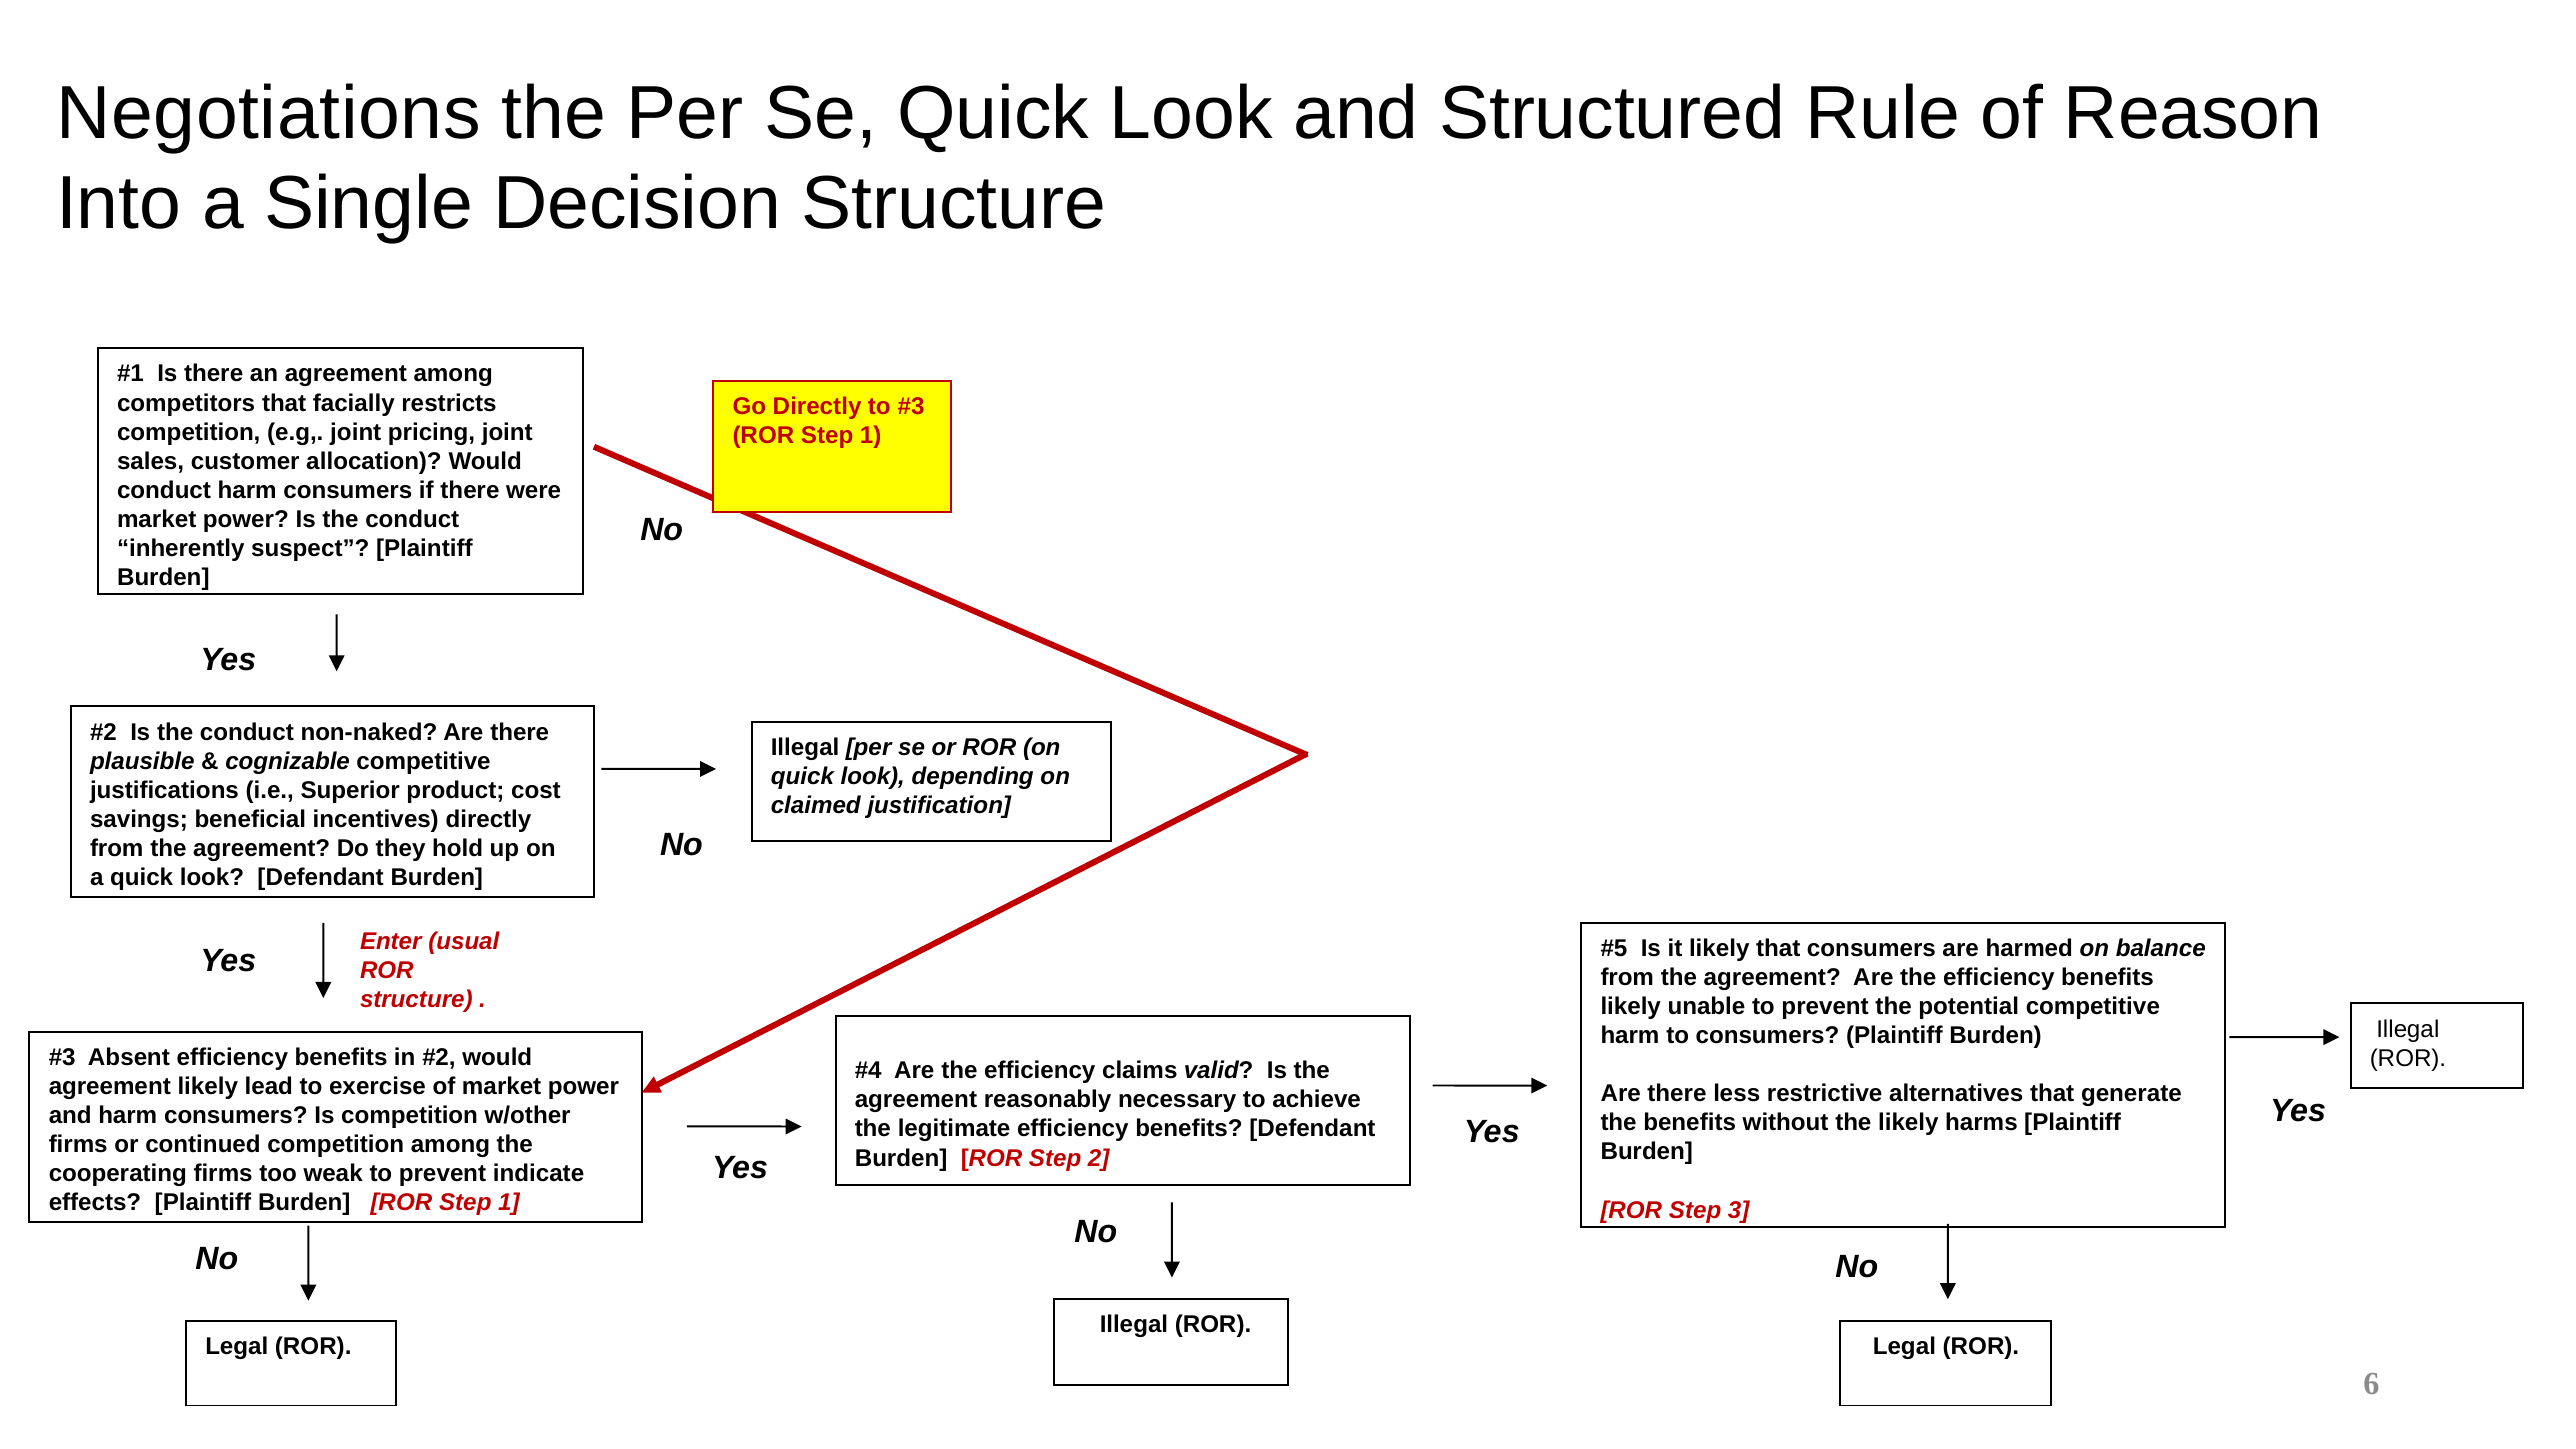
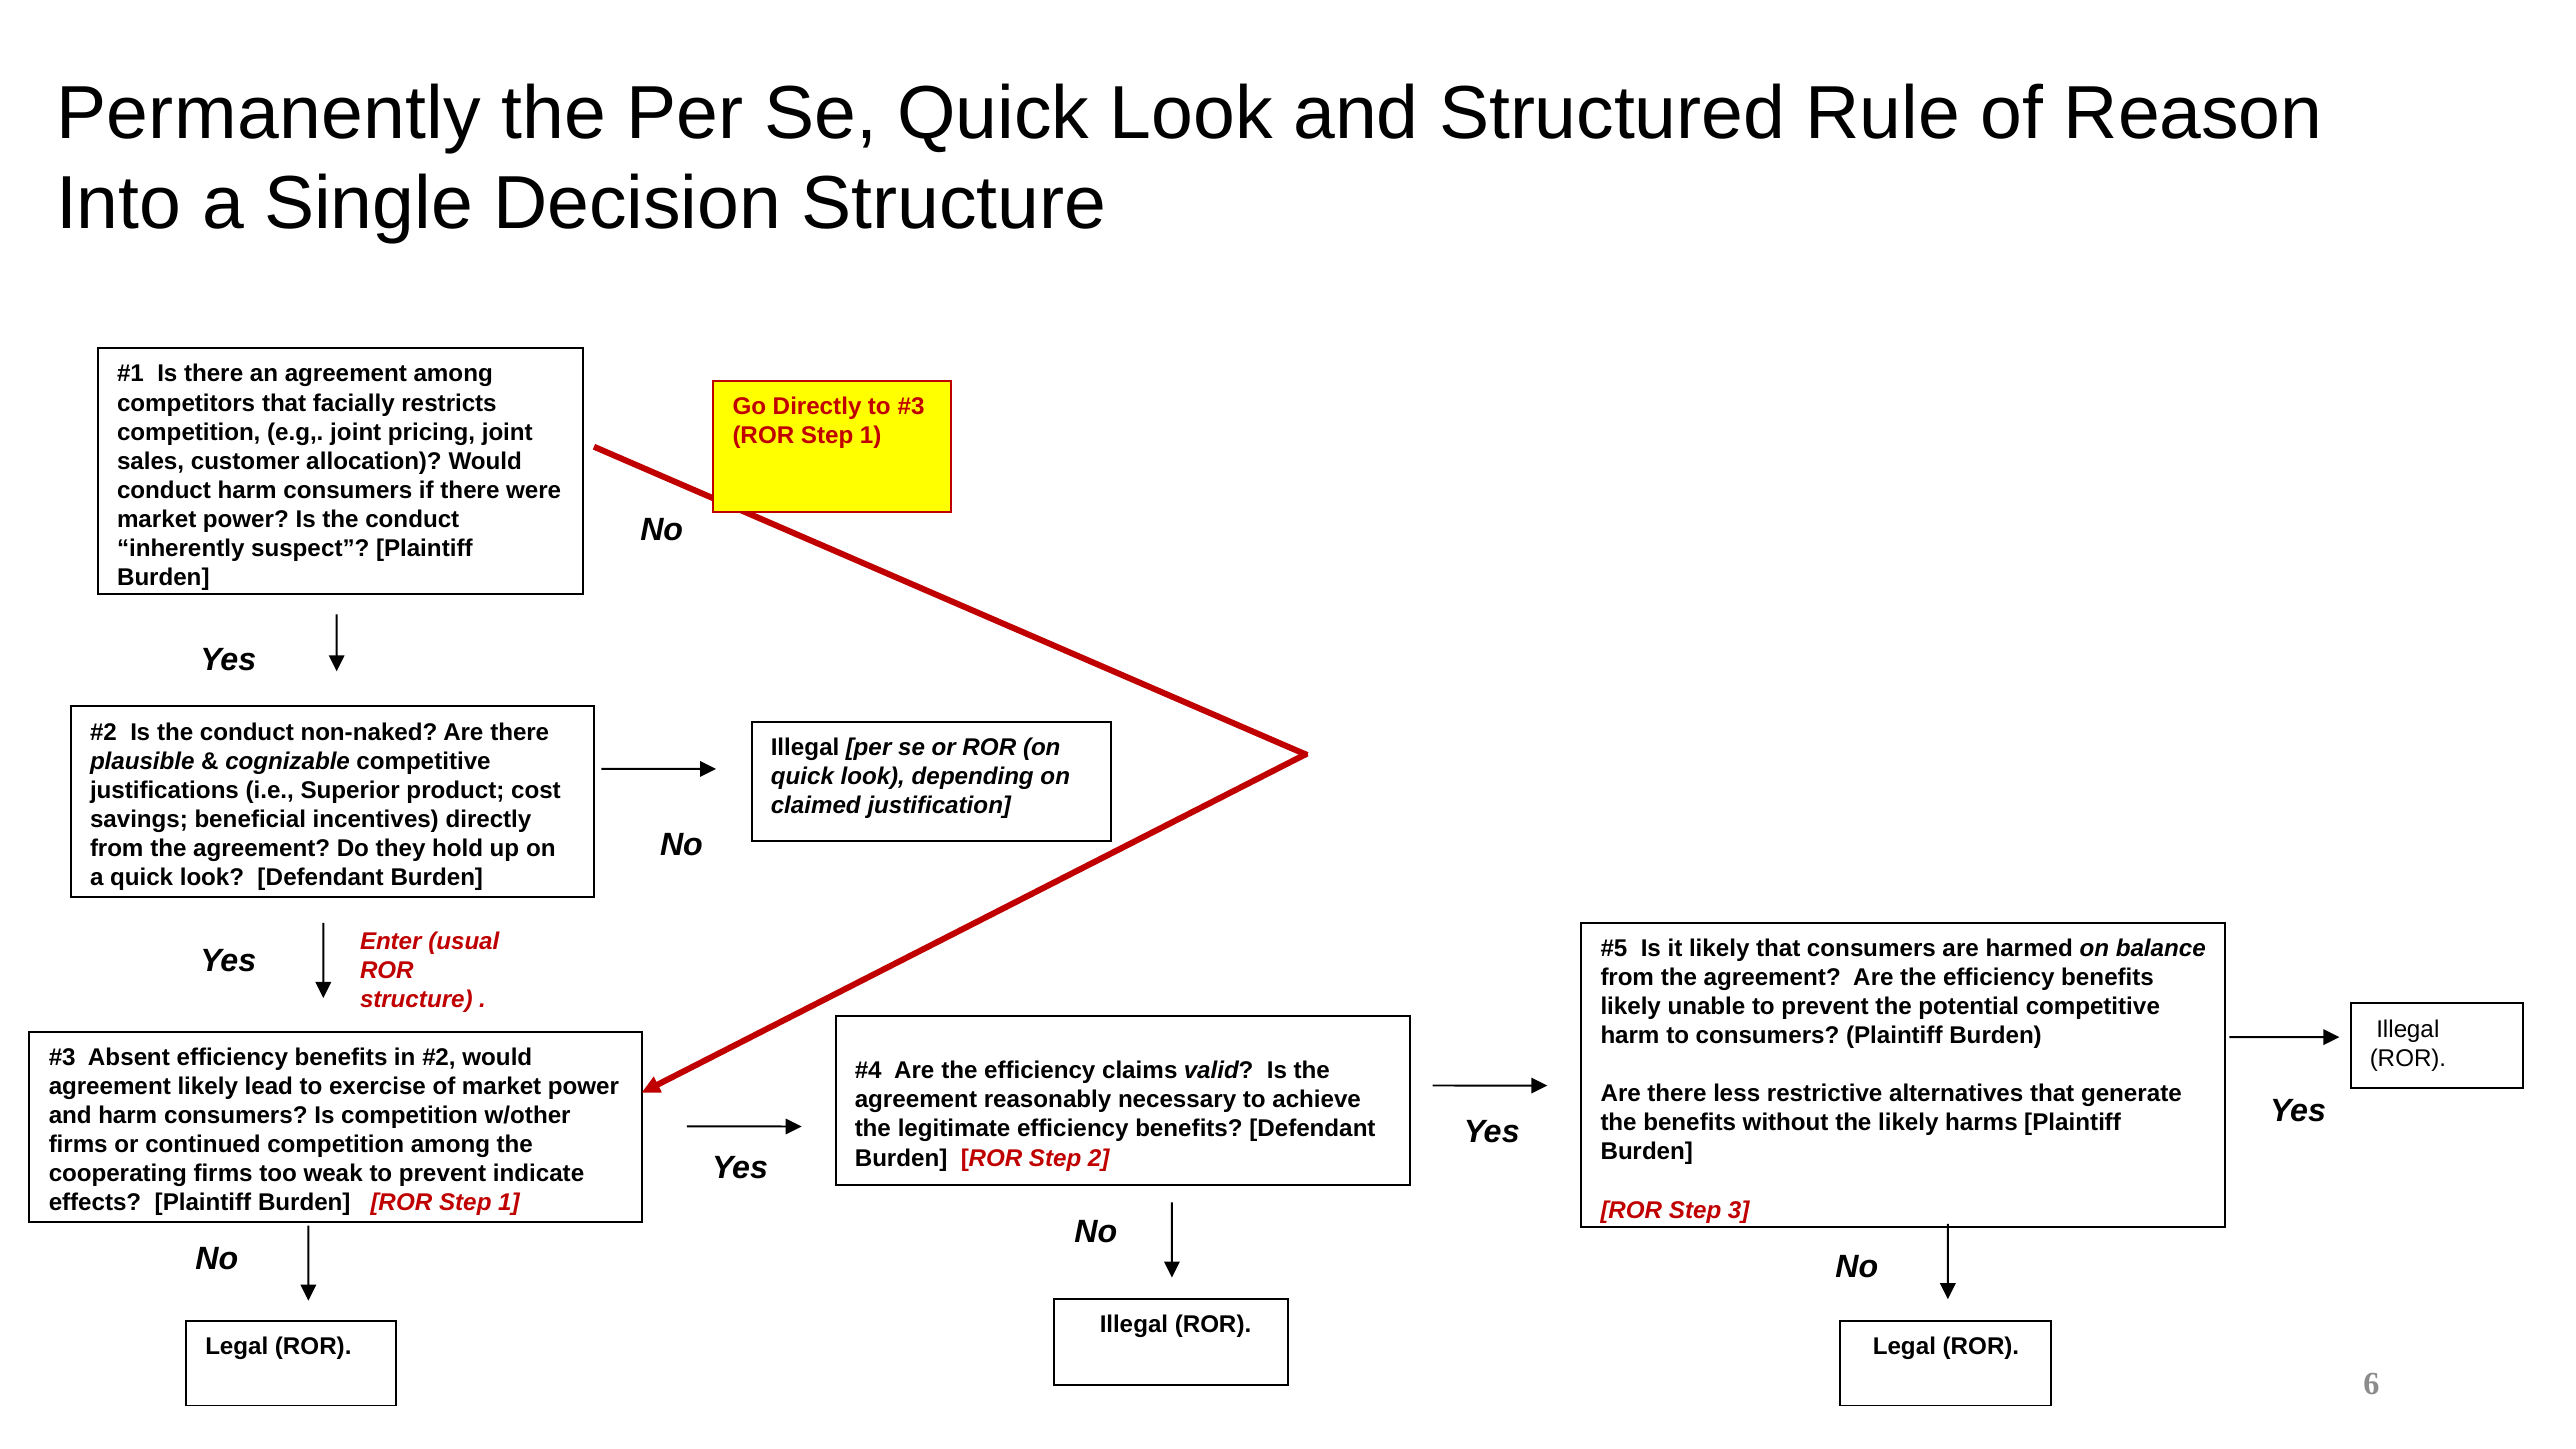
Negotiations: Negotiations -> Permanently
